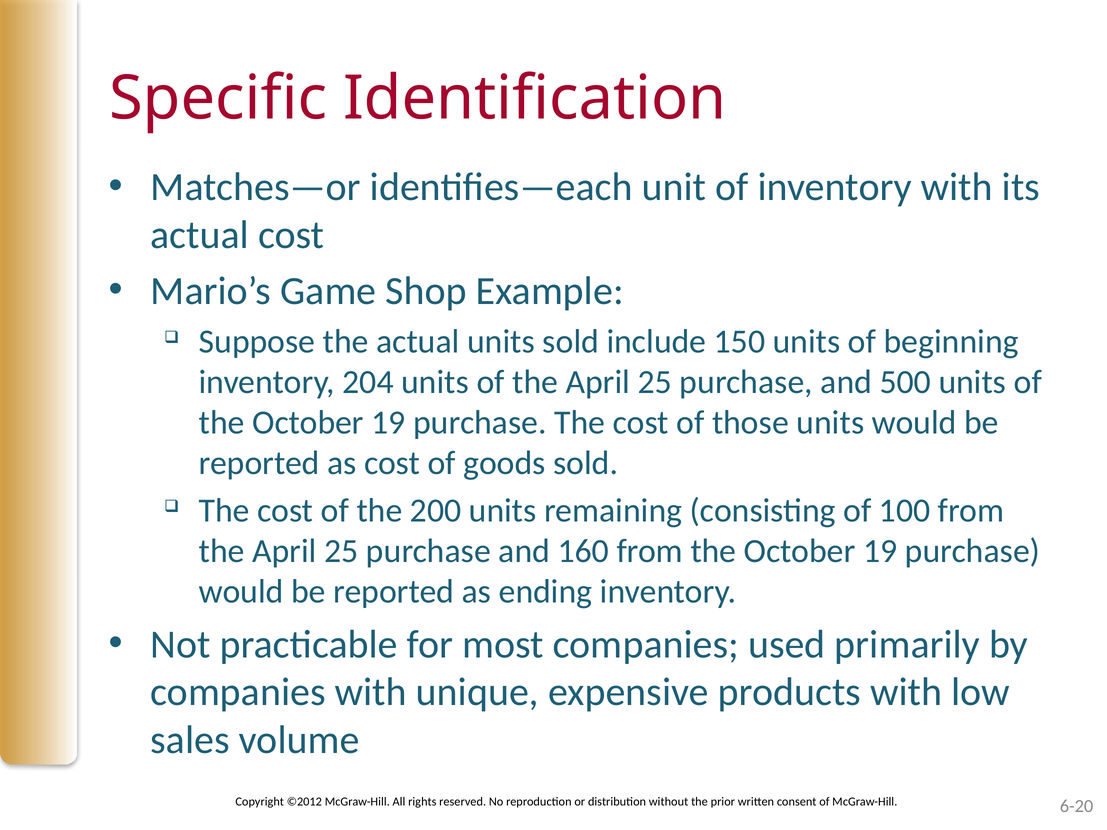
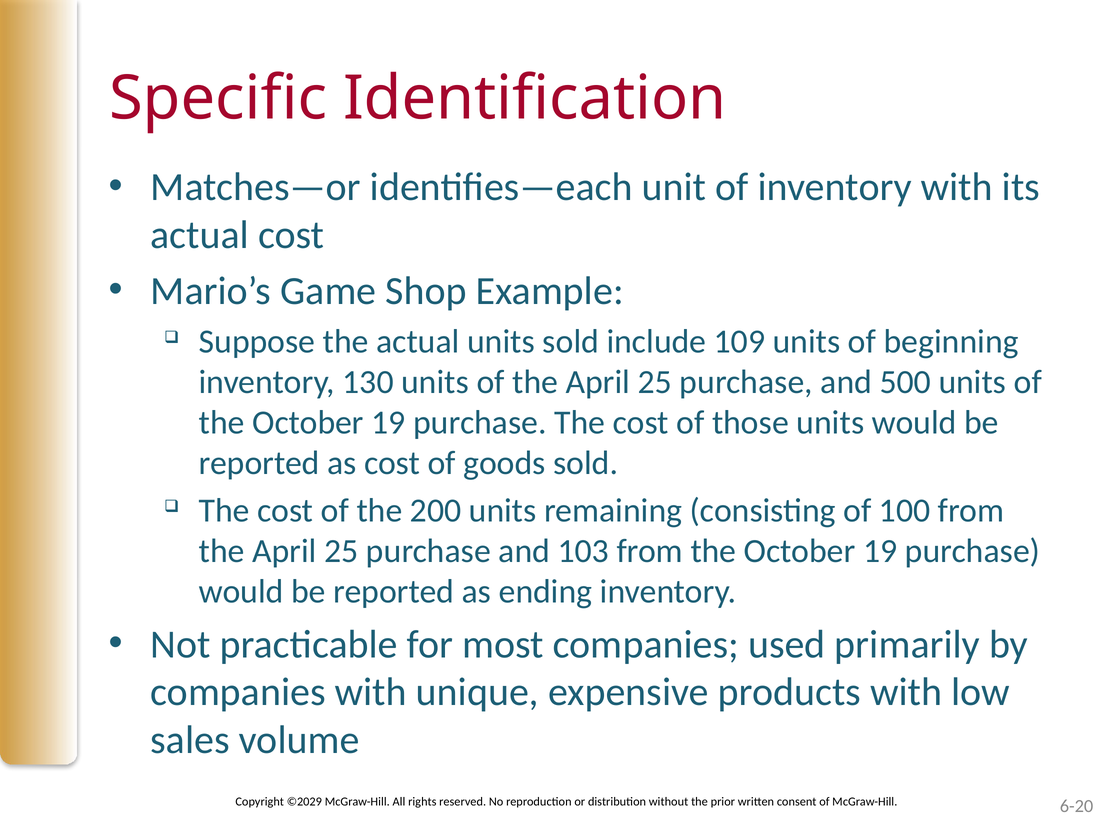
150: 150 -> 109
204: 204 -> 130
160: 160 -> 103
©2012: ©2012 -> ©2029
